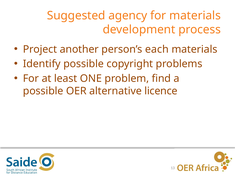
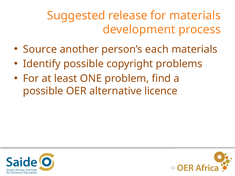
agency: agency -> release
Project: Project -> Source
